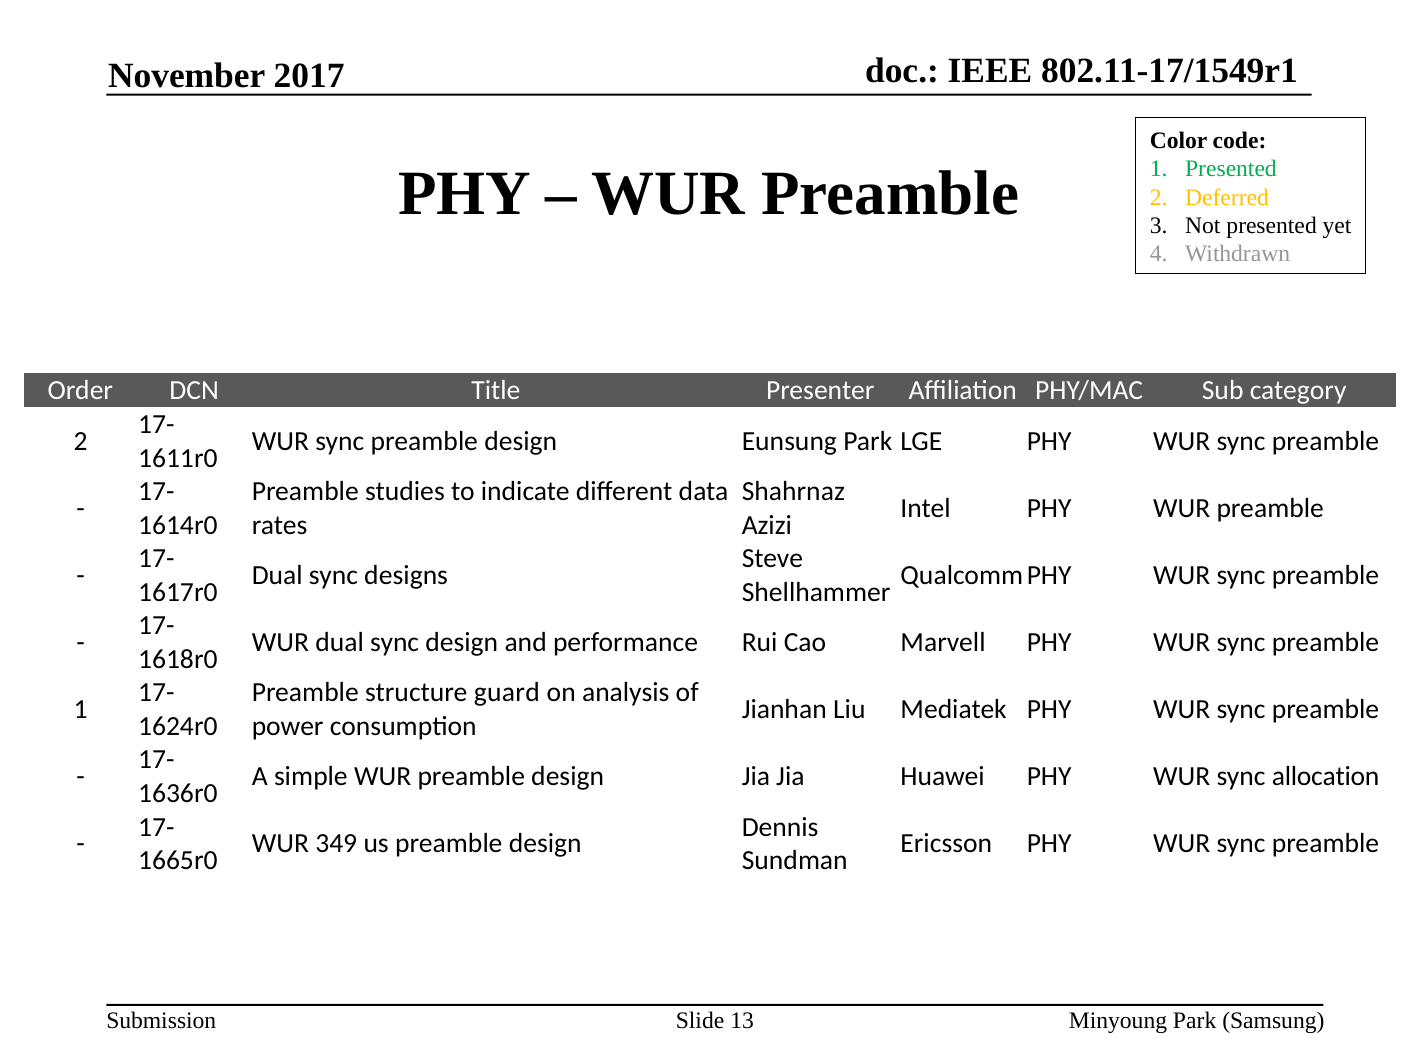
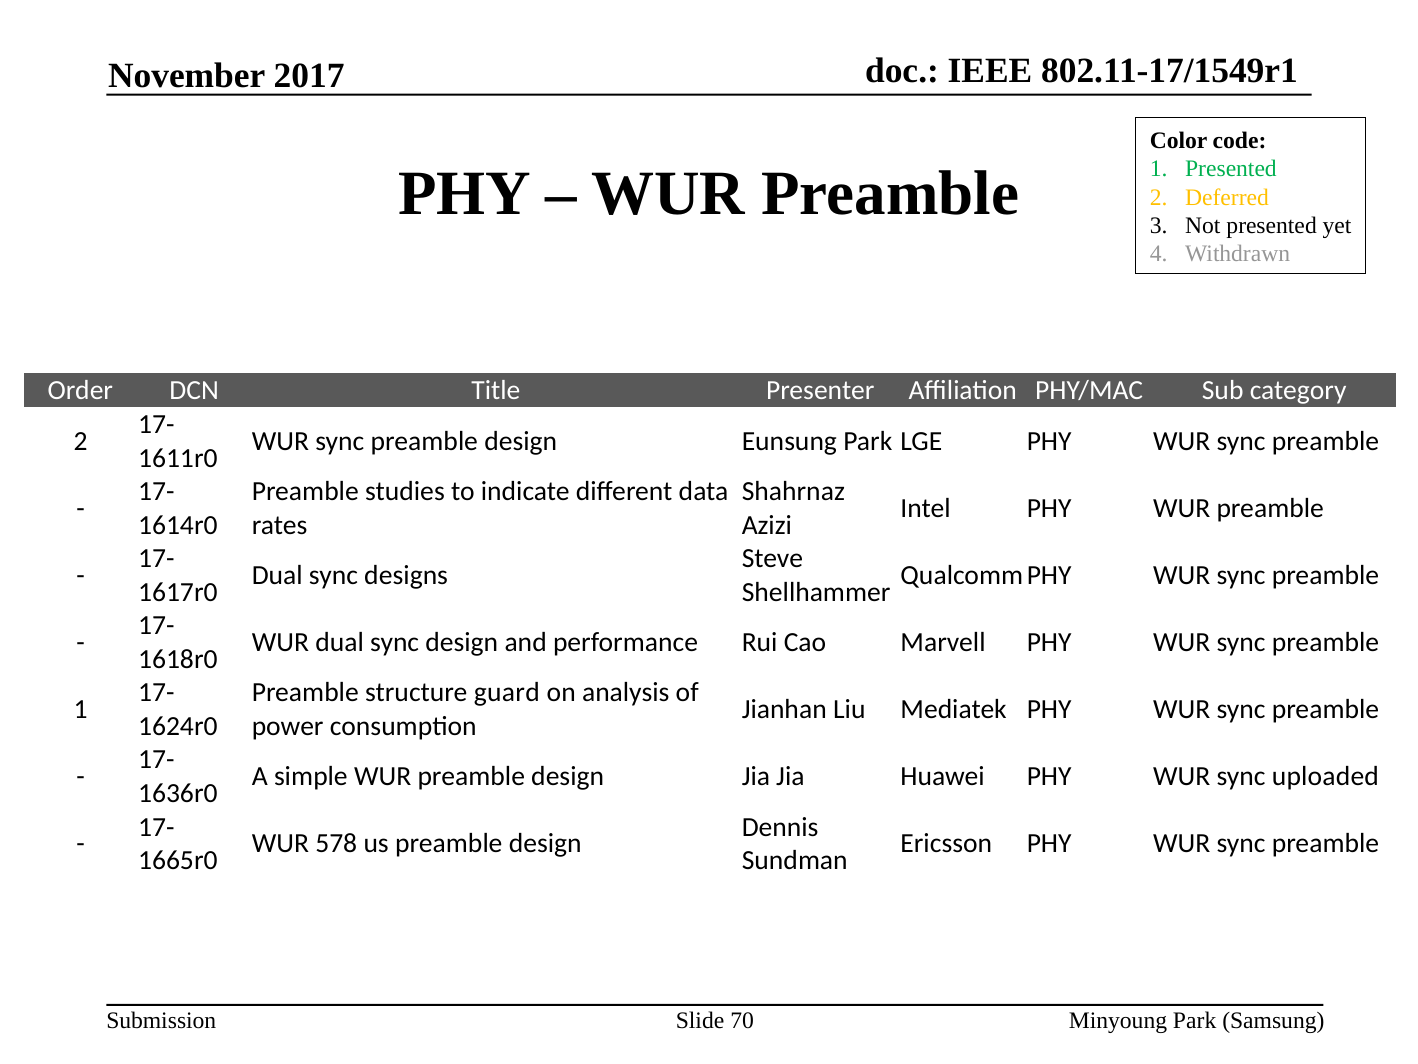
allocation: allocation -> uploaded
349: 349 -> 578
13: 13 -> 70
